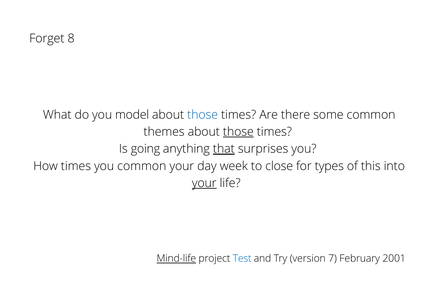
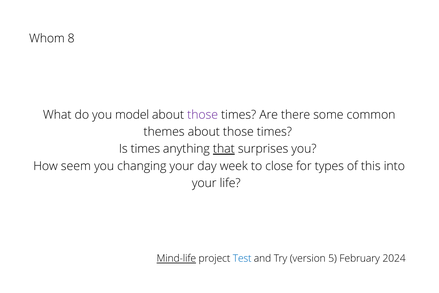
Forget: Forget -> Whom
those at (203, 115) colour: blue -> purple
those at (238, 132) underline: present -> none
Is going: going -> times
How times: times -> seem
you common: common -> changing
your at (204, 183) underline: present -> none
7: 7 -> 5
2001: 2001 -> 2024
